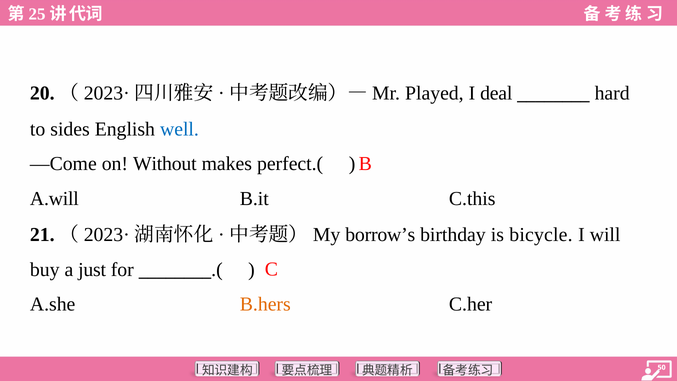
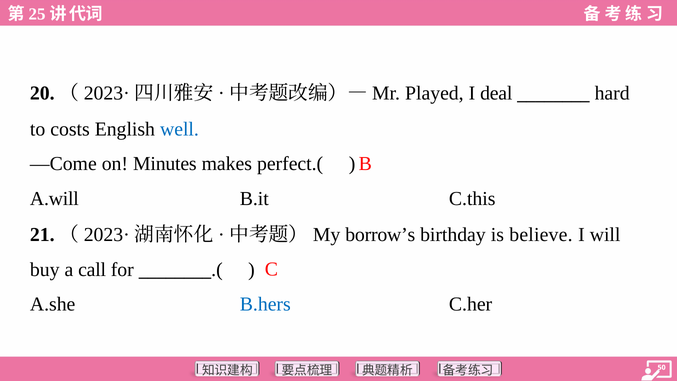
sides: sides -> costs
Without: Without -> Minutes
bicycle: bicycle -> believe
just: just -> call
B.hers colour: orange -> blue
